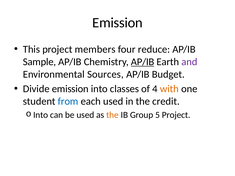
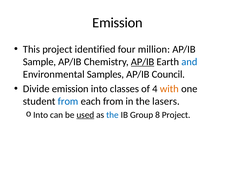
members: members -> identified
reduce: reduce -> million
and colour: purple -> blue
Sources: Sources -> Samples
Budget: Budget -> Council
each used: used -> from
credit: credit -> lasers
used at (85, 115) underline: none -> present
the at (112, 115) colour: orange -> blue
5: 5 -> 8
